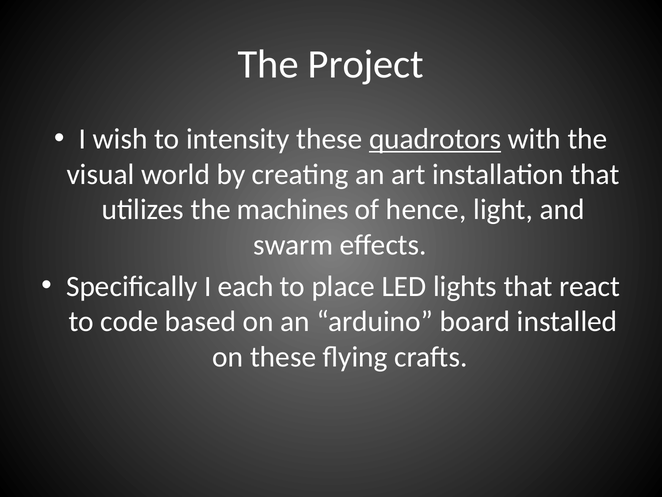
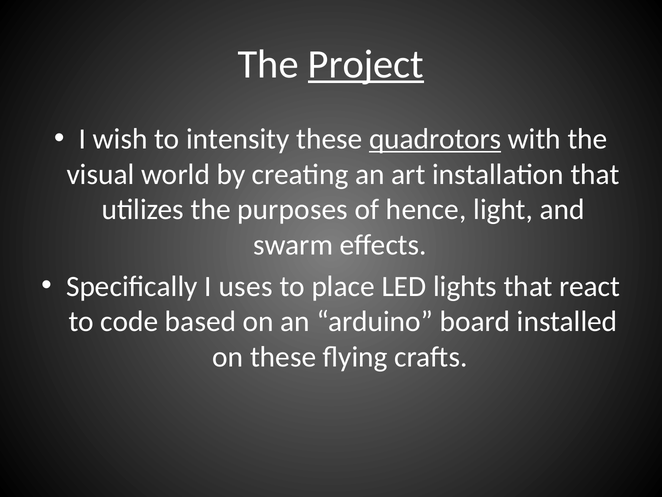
Project underline: none -> present
machines: machines -> purposes
each: each -> uses
